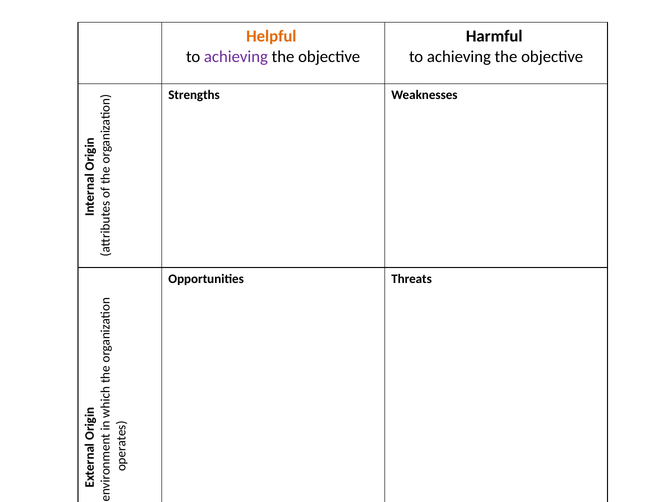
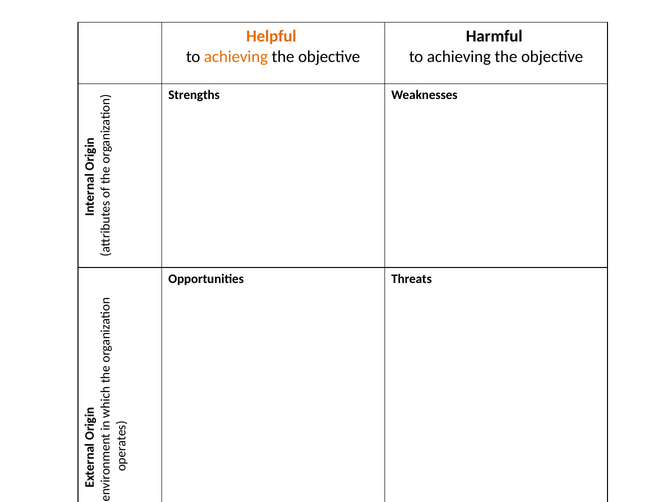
achieving at (236, 56) colour: purple -> orange
